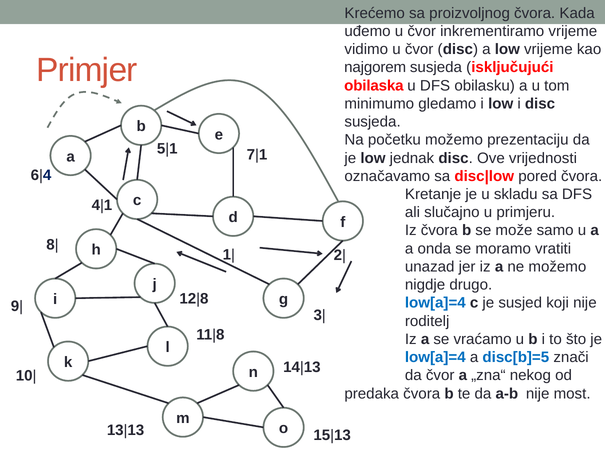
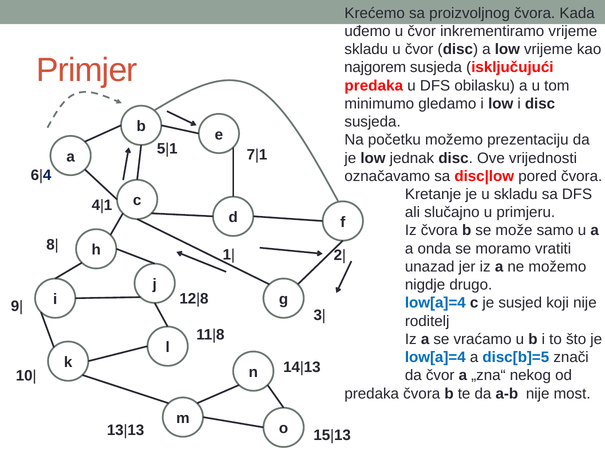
vidimo at (366, 49): vidimo -> skladu
obilaska at (374, 86): obilaska -> predaka
